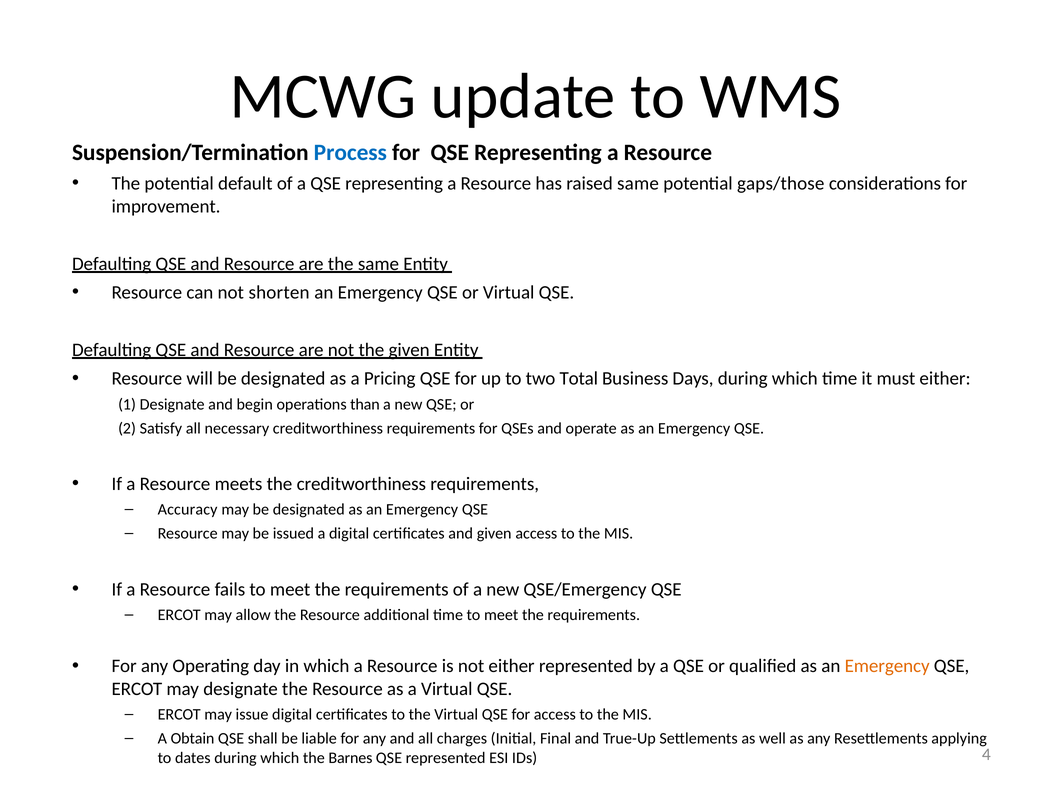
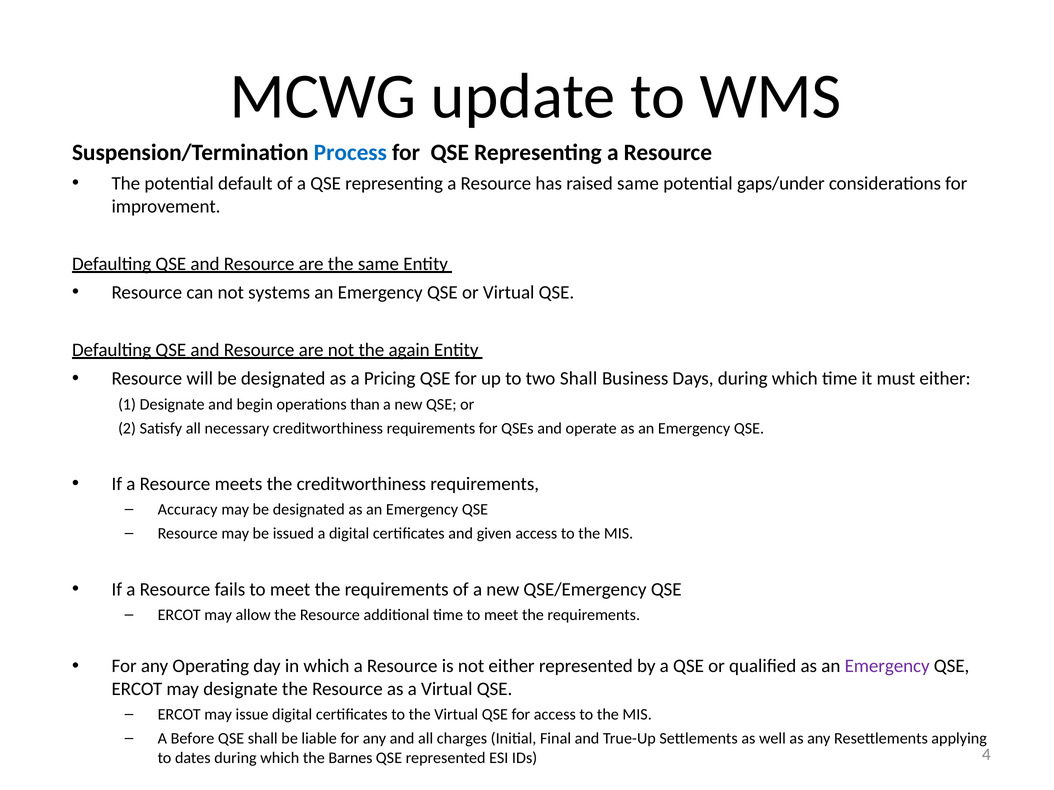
gaps/those: gaps/those -> gaps/under
shorten: shorten -> systems
the given: given -> again
two Total: Total -> Shall
Emergency at (887, 667) colour: orange -> purple
Obtain: Obtain -> Before
